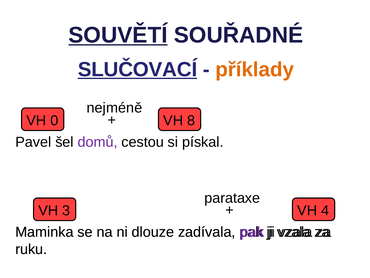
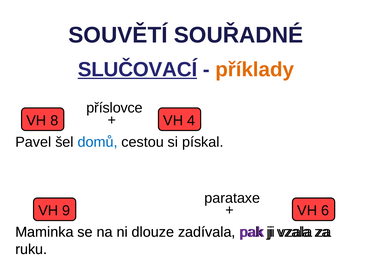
SOUVĚTÍ underline: present -> none
nejméně: nejméně -> příslovce
0: 0 -> 8
8: 8 -> 4
domů colour: purple -> blue
3: 3 -> 9
4: 4 -> 6
